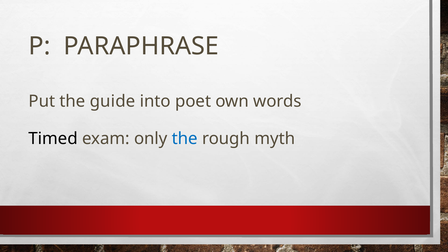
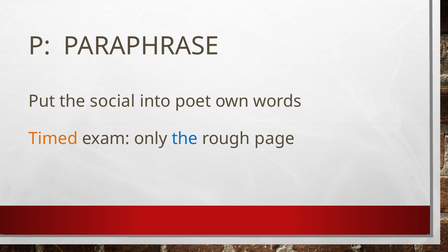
guide: guide -> social
Timed colour: black -> orange
myth: myth -> page
